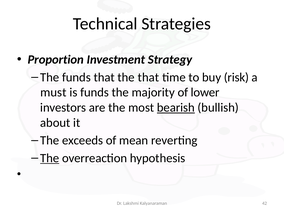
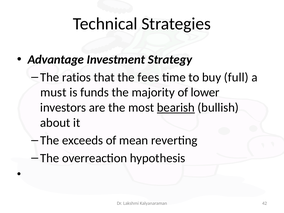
Proportion: Proportion -> Advantage
The funds: funds -> ratios
the that: that -> fees
risk: risk -> full
The at (50, 158) underline: present -> none
